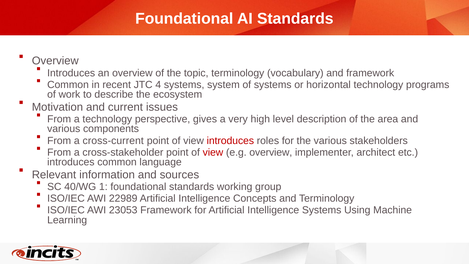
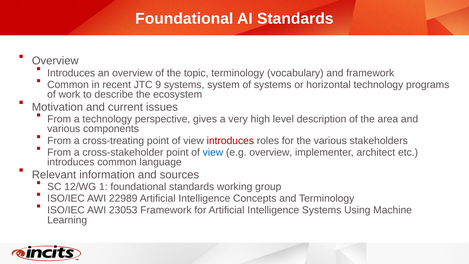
4: 4 -> 9
cross-current: cross-current -> cross-treating
view at (213, 152) colour: red -> blue
40/WG: 40/WG -> 12/WG
